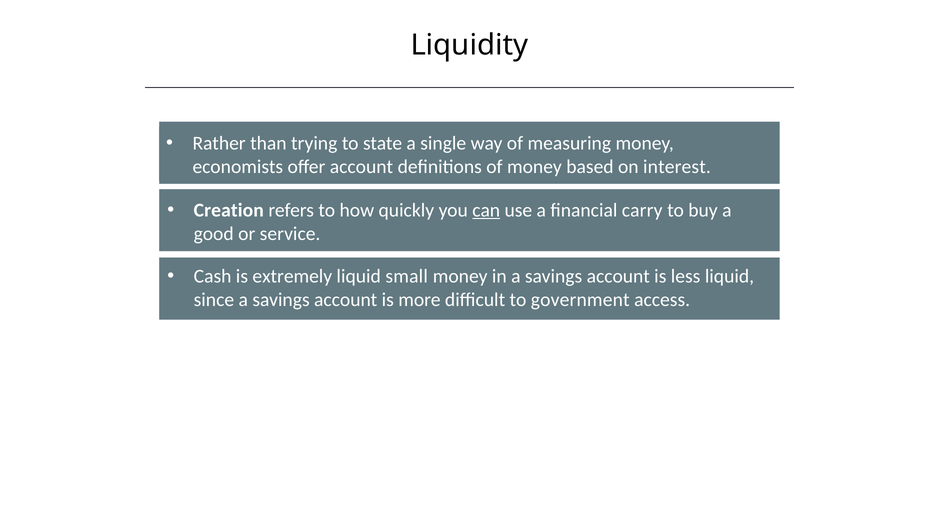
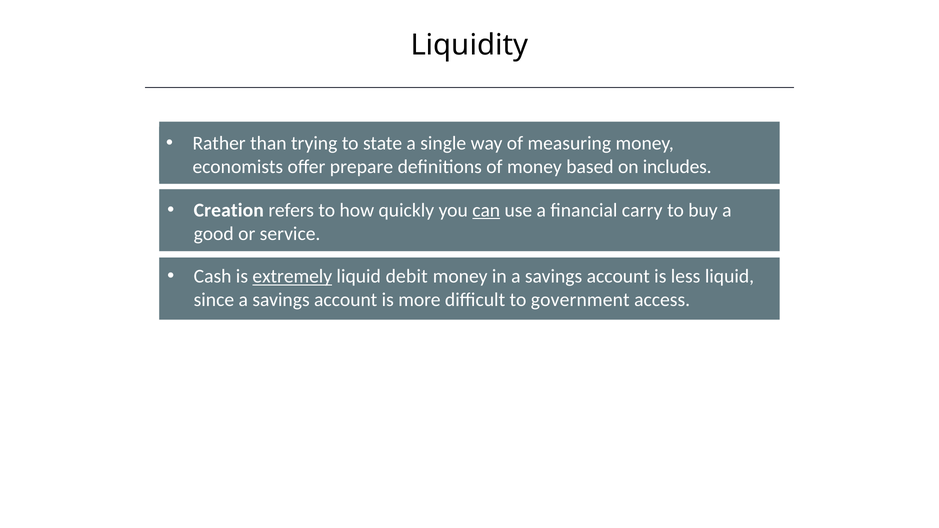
offer account: account -> prepare
interest: interest -> includes
extremely underline: none -> present
small: small -> debit
